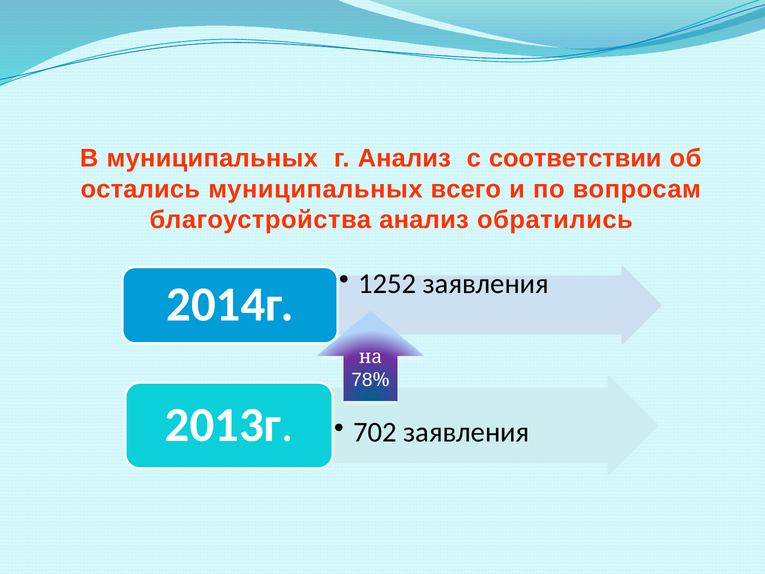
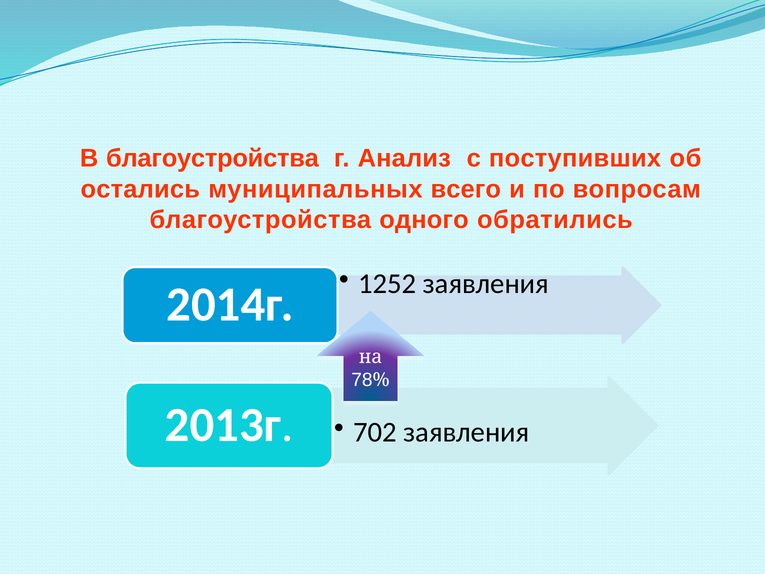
В муниципальных: муниципальных -> благоустройства
соответствии: соответствии -> поступивших
благоустройства анализ: анализ -> одного
